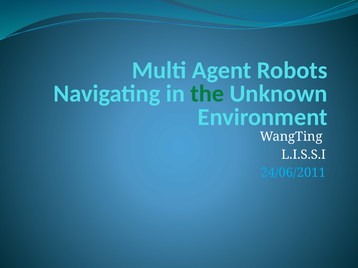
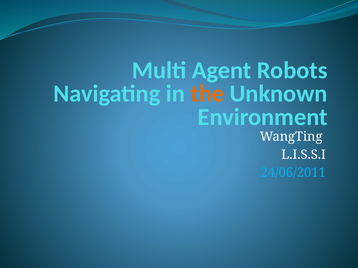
the colour: green -> orange
